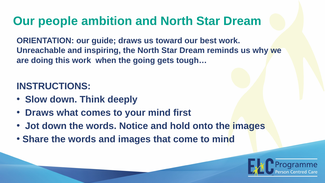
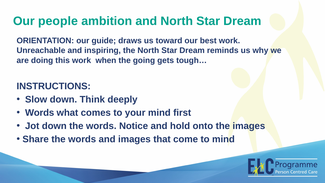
Draws at (40, 113): Draws -> Words
